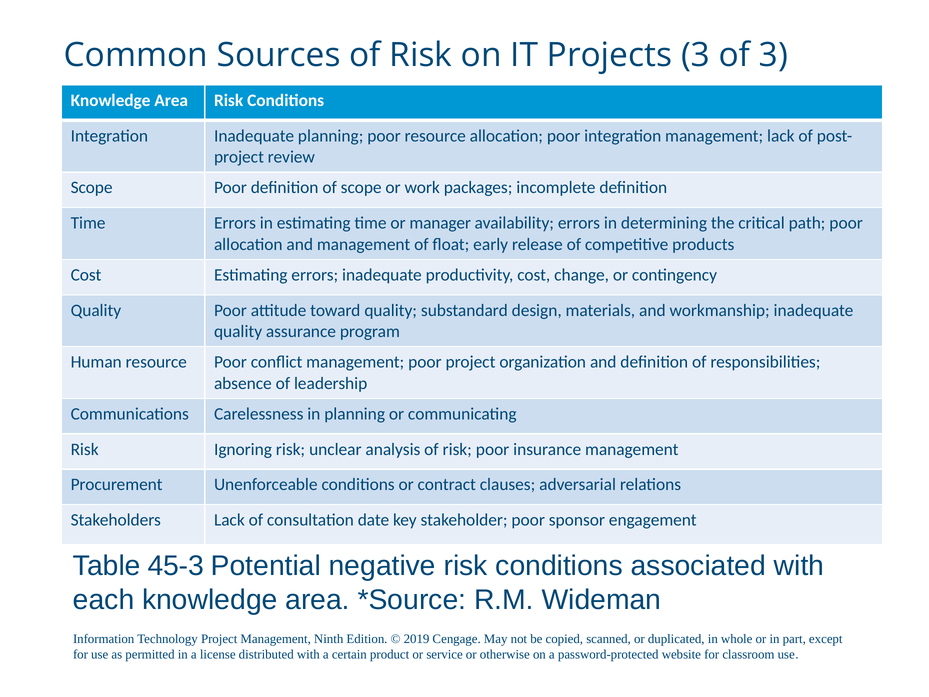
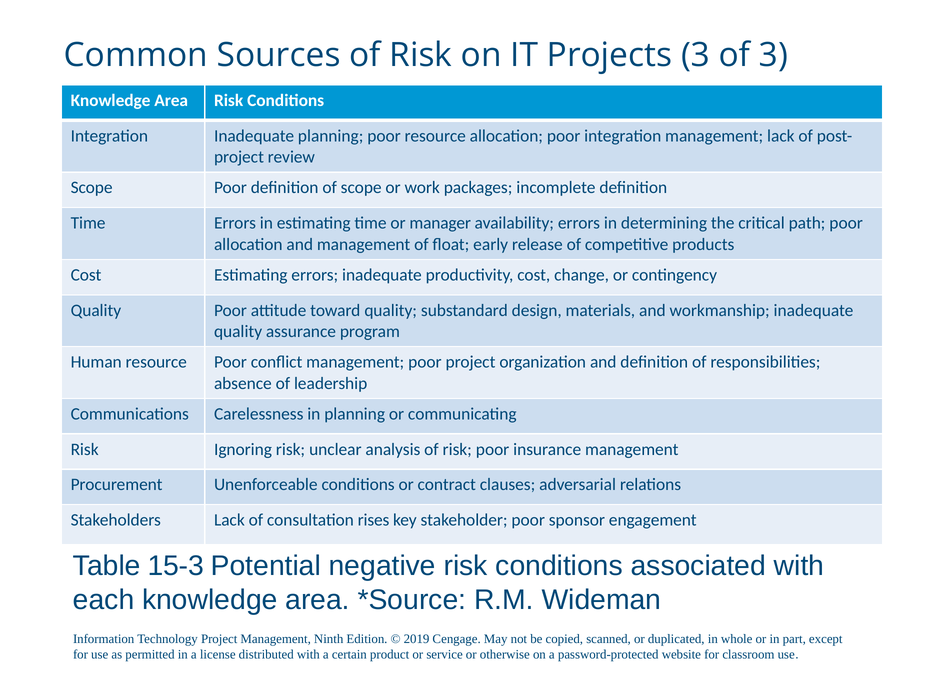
date: date -> rises
45-3: 45-3 -> 15-3
